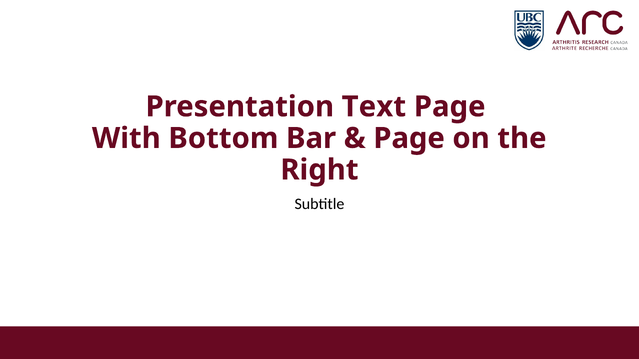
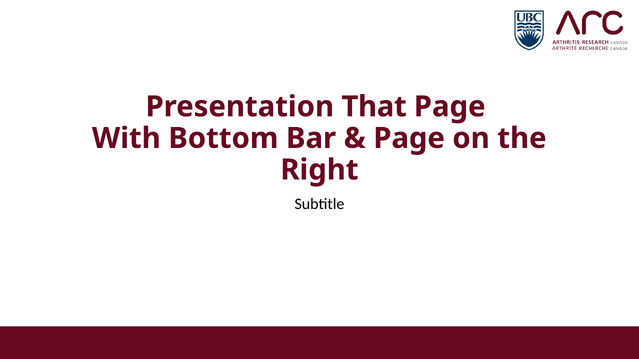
Text: Text -> That
